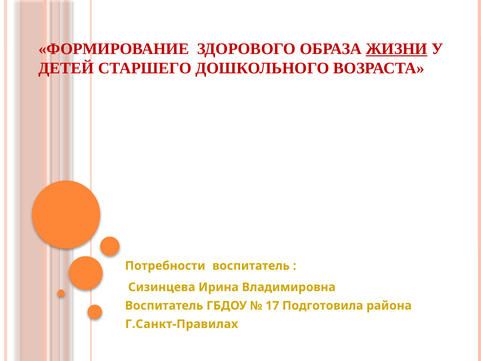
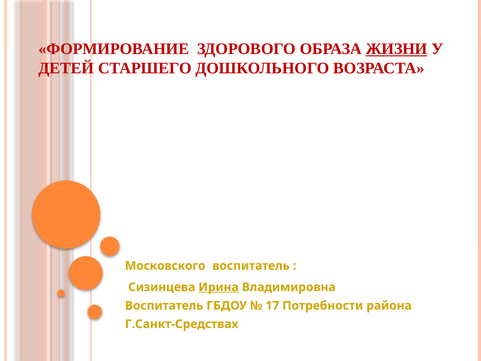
Потребности: Потребности -> Московского
Ирина underline: none -> present
Подготовила: Подготовила -> Потребности
Г.Санкт-Правилах: Г.Санкт-Правилах -> Г.Санкт-Средствах
